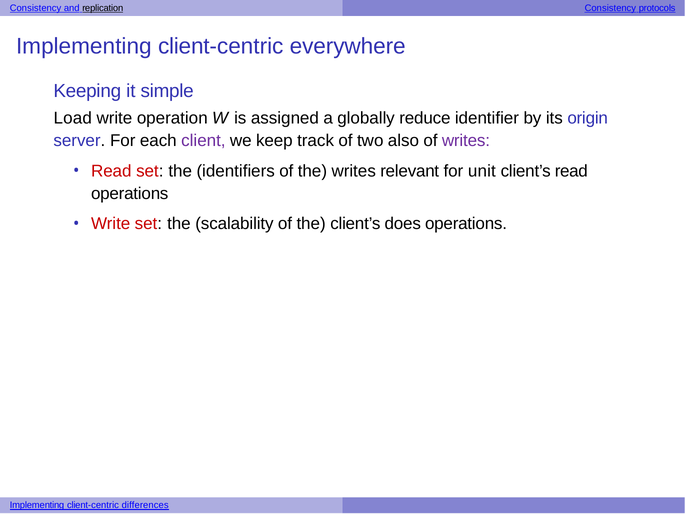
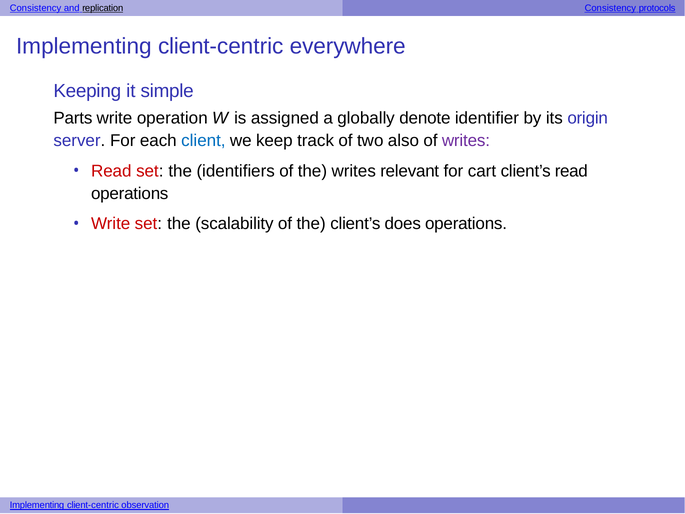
Load: Load -> Parts
reduce: reduce -> denote
client colour: purple -> blue
unit: unit -> cart
differences: differences -> observation
